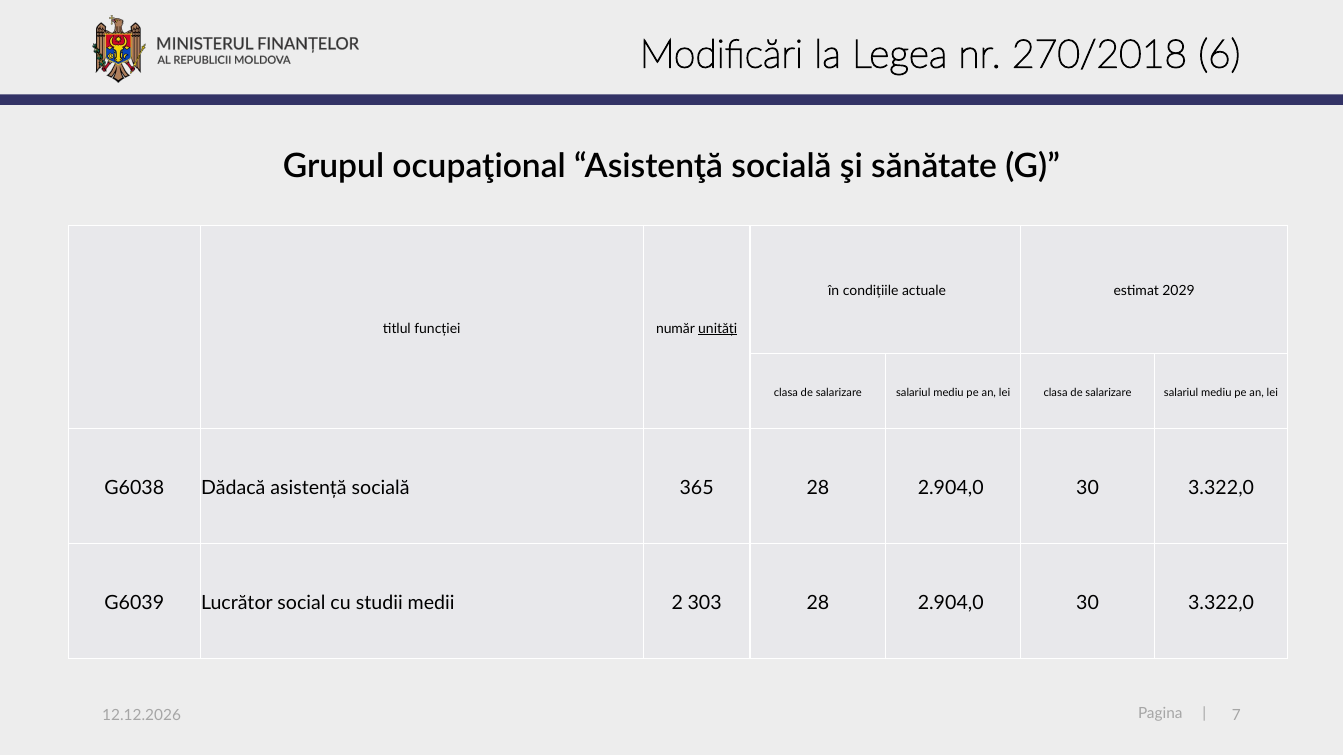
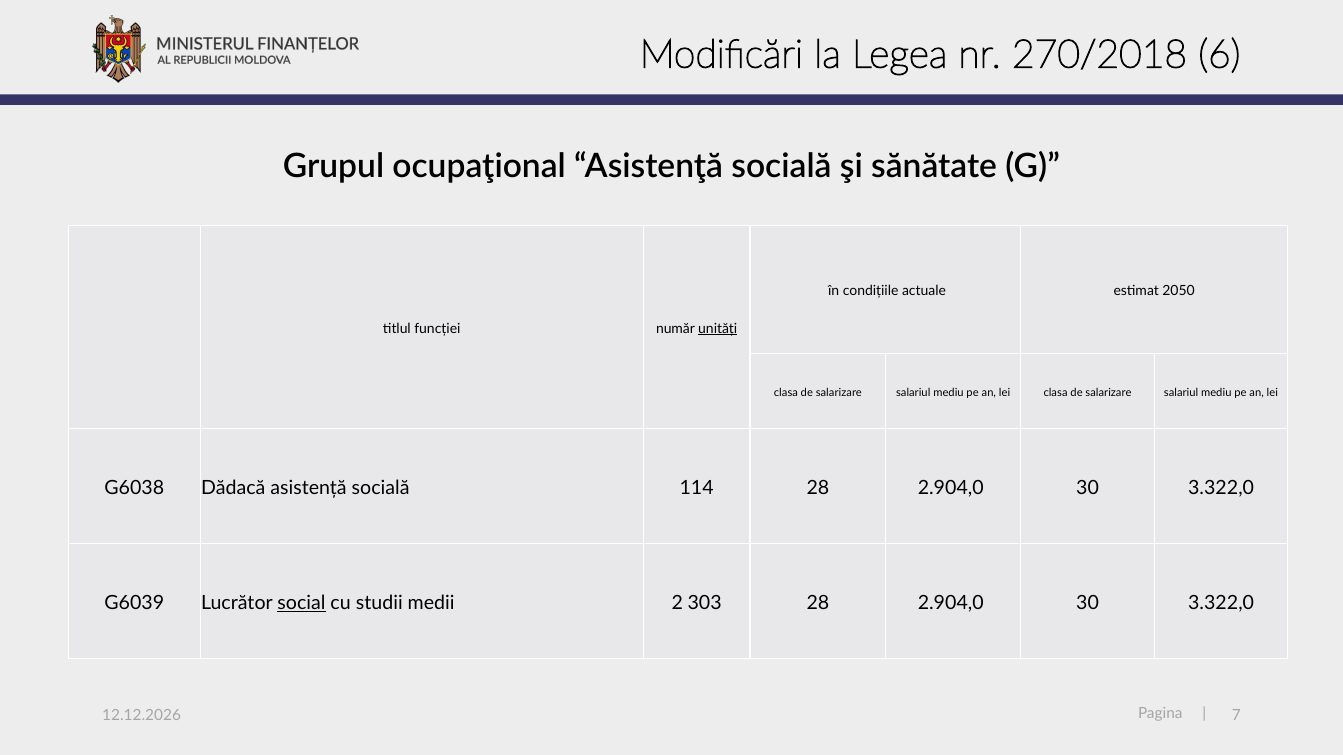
2029: 2029 -> 2050
365: 365 -> 114
social underline: none -> present
